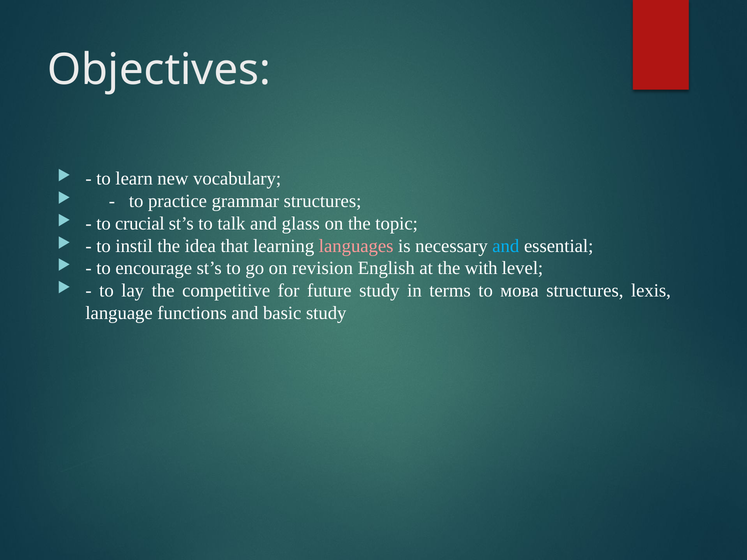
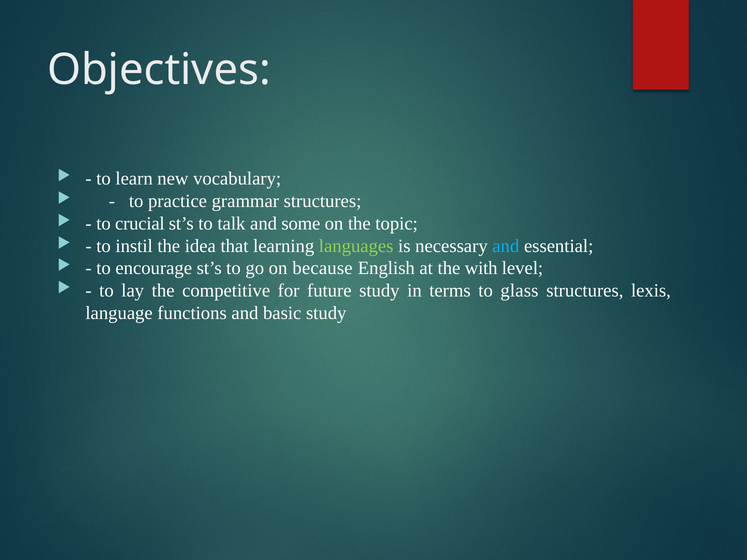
glass: glass -> some
languages colour: pink -> light green
revision: revision -> because
мова: мова -> glass
